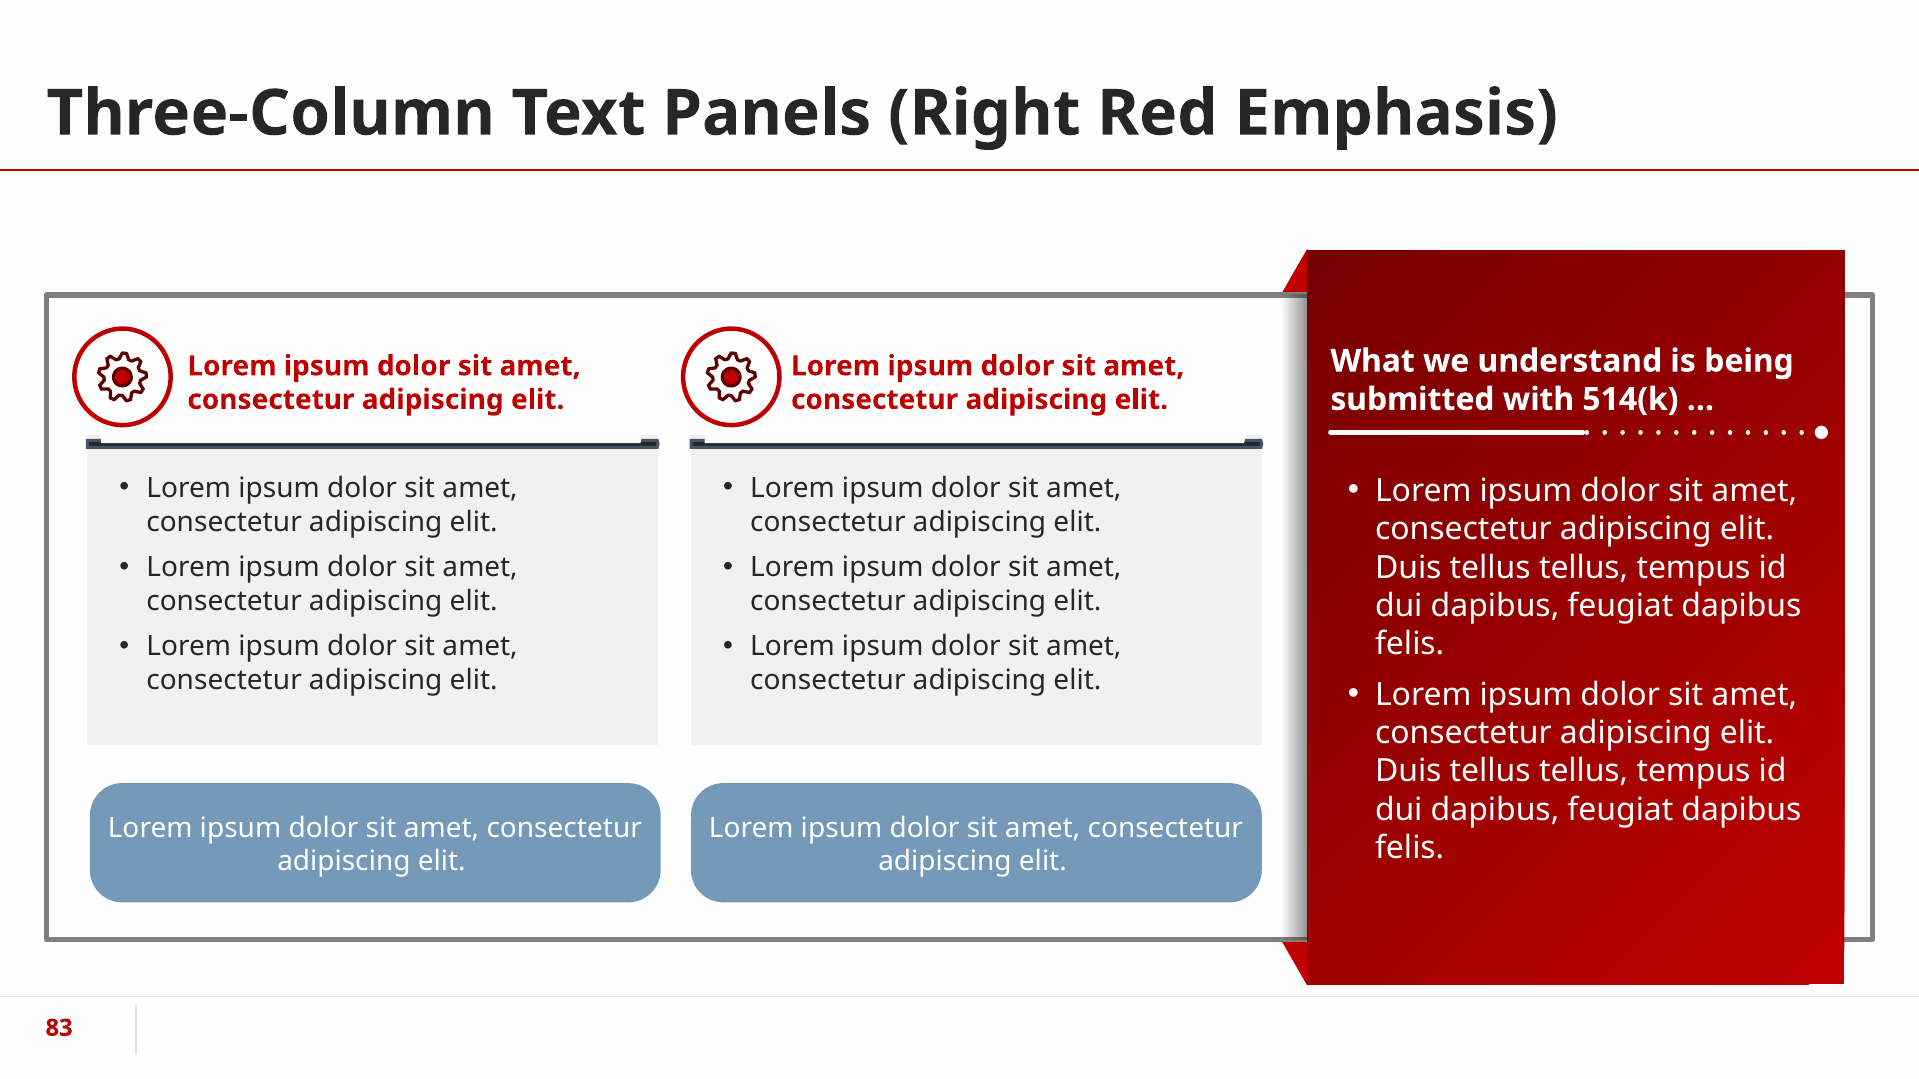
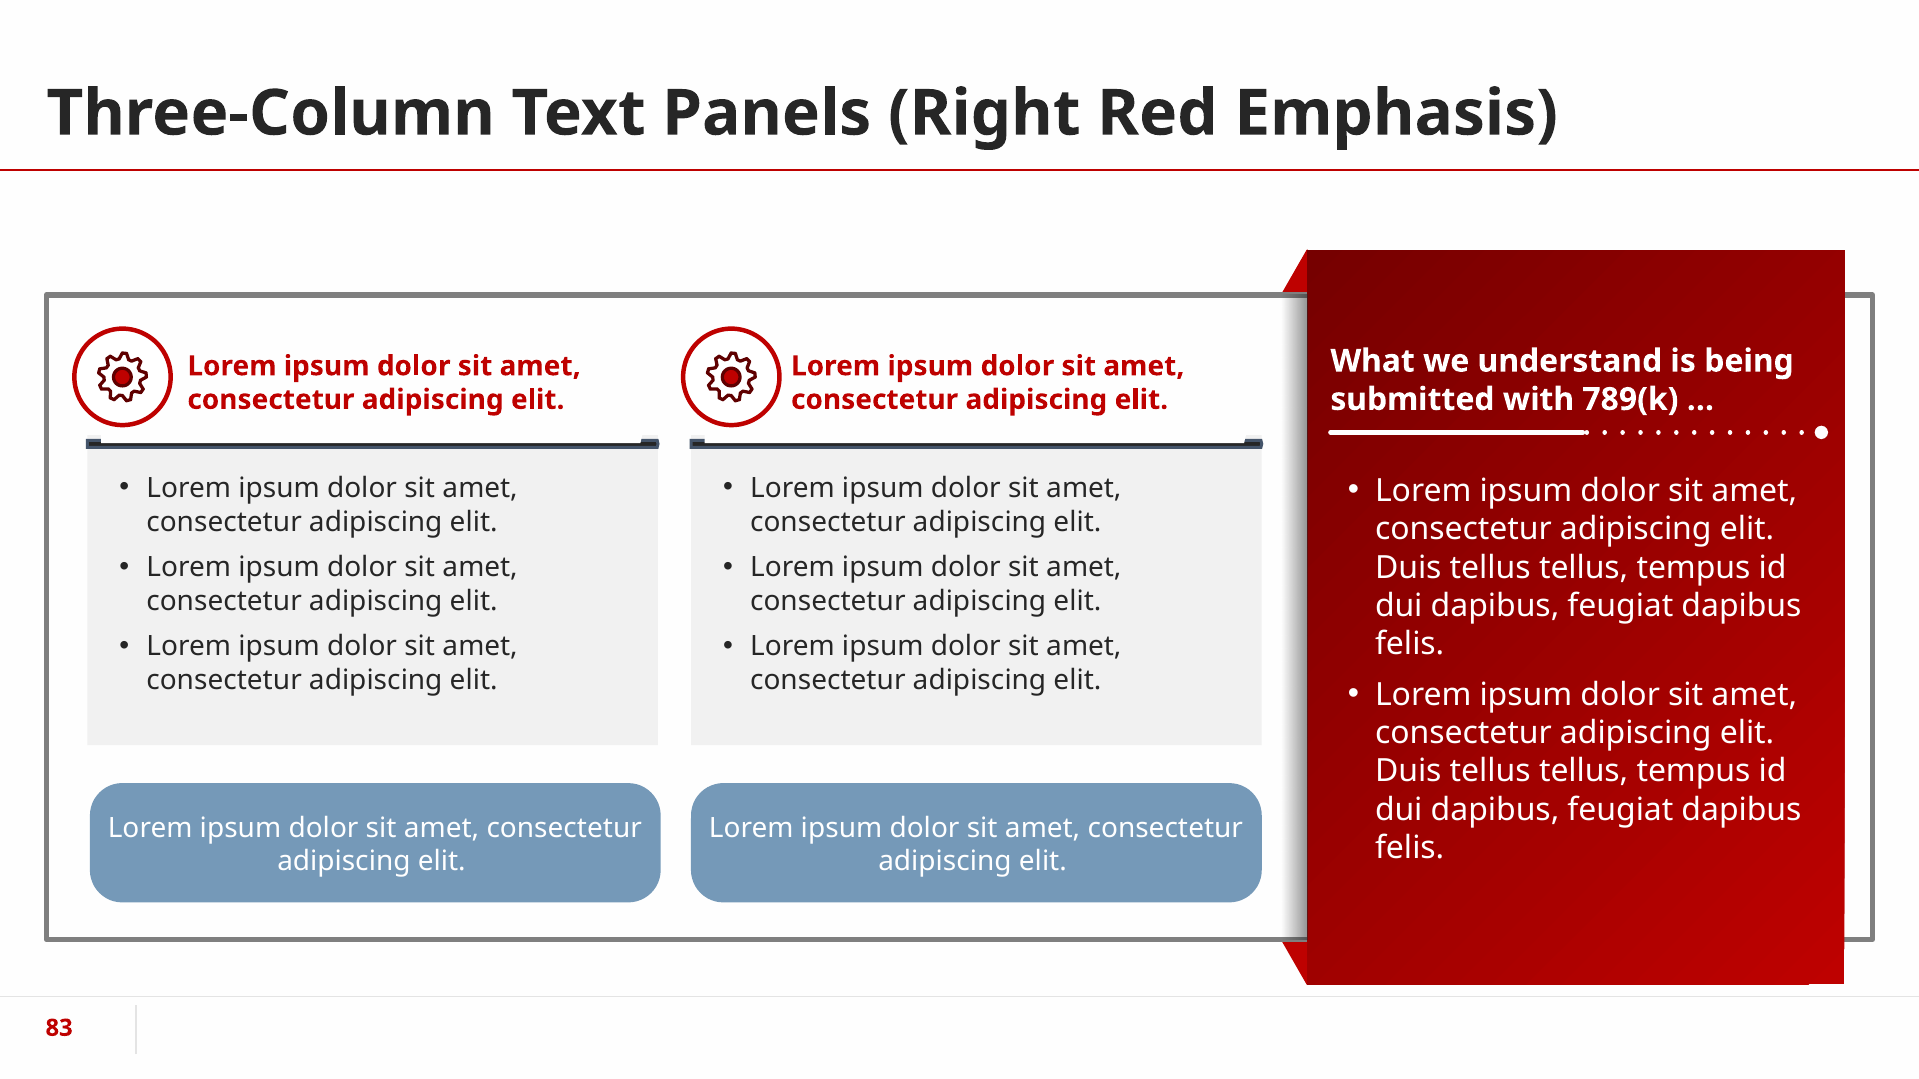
514(k: 514(k -> 789(k
